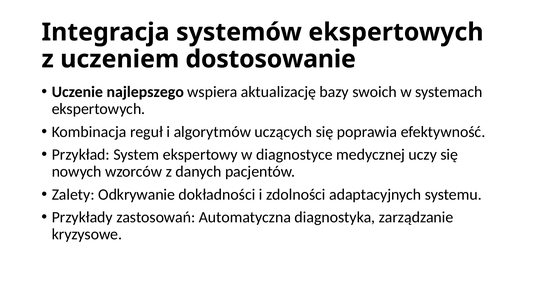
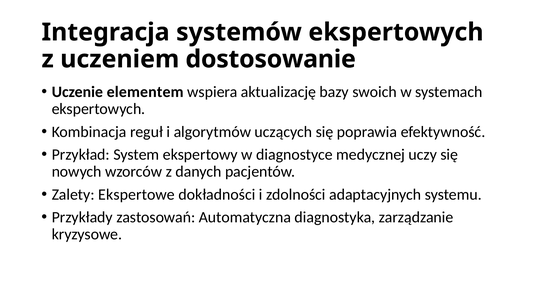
najlepszego: najlepszego -> elementem
Odkrywanie: Odkrywanie -> Ekspertowe
